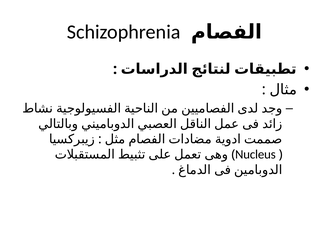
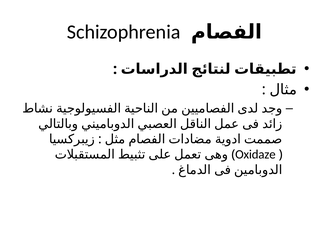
Nucleus: Nucleus -> Oxidaze
